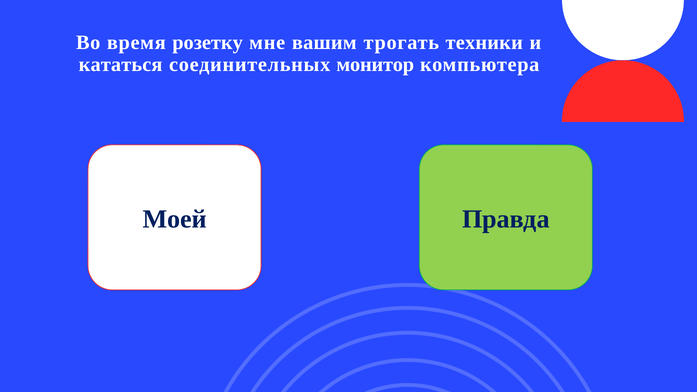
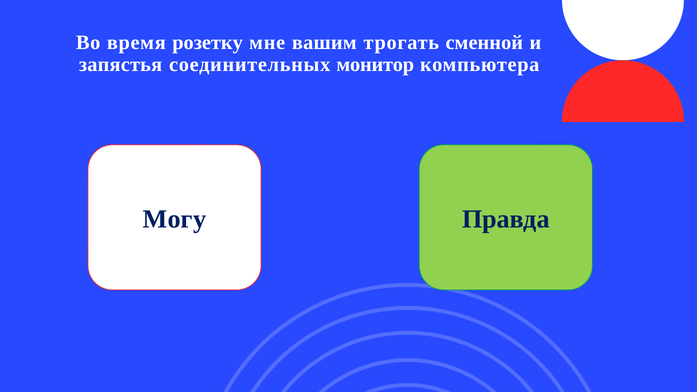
техники: техники -> сменной
кататься: кататься -> запястья
Моей: Моей -> Могу
